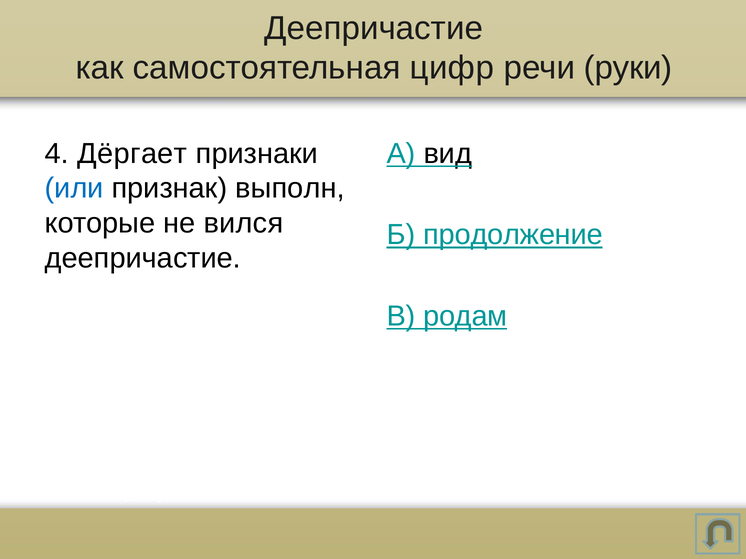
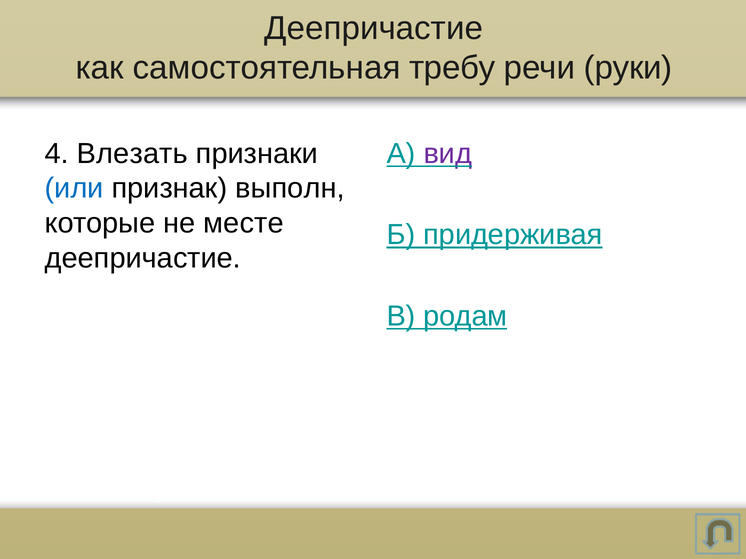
цифр: цифр -> требу
Дёргает: Дёргает -> Влезать
вид colour: black -> purple
вился: вился -> месте
продолжение: продолжение -> придерживая
